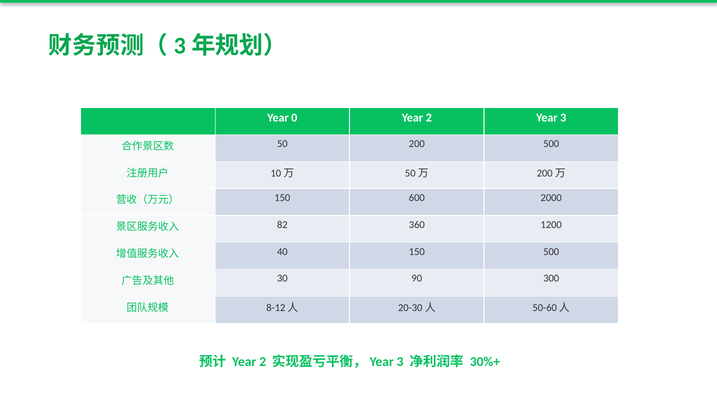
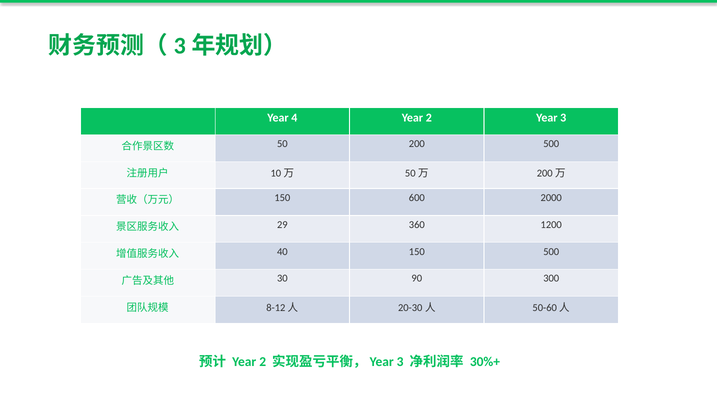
0: 0 -> 4
82: 82 -> 29
